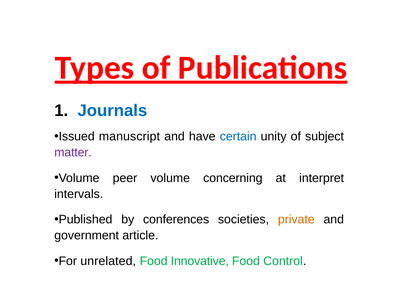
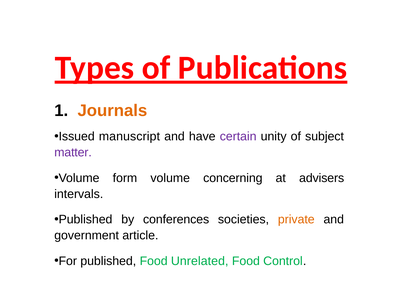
Journals colour: blue -> orange
certain colour: blue -> purple
peer: peer -> form
interpret: interpret -> advisers
For unrelated: unrelated -> published
Innovative: Innovative -> Unrelated
